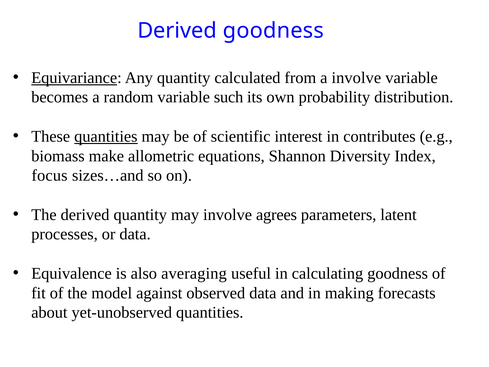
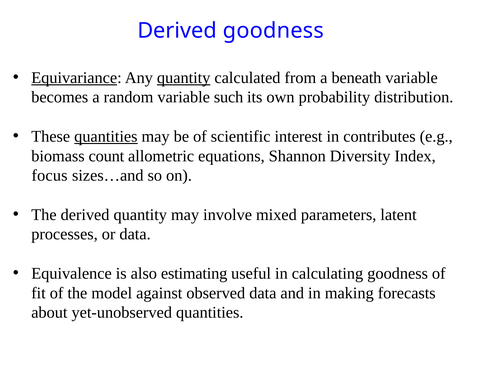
quantity at (184, 78) underline: none -> present
a involve: involve -> beneath
make: make -> count
agrees: agrees -> mixed
averaging: averaging -> estimating
